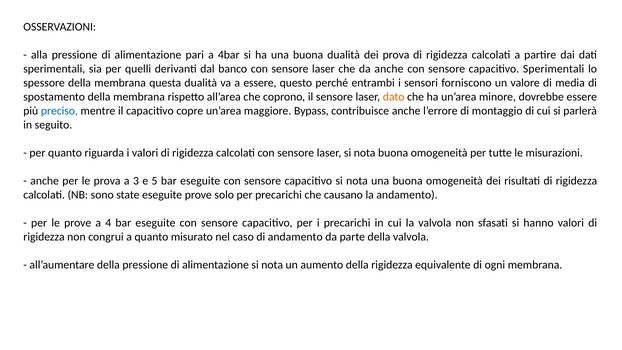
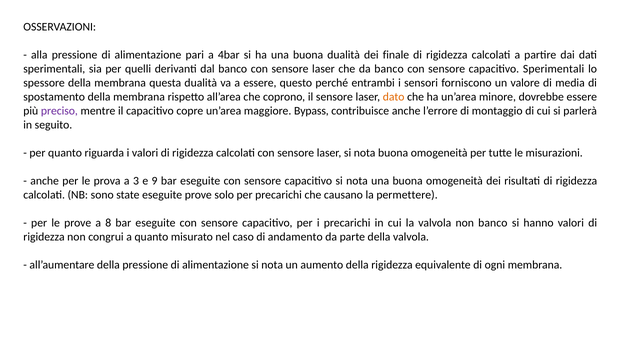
dei prova: prova -> finale
da anche: anche -> banco
preciso colour: blue -> purple
5: 5 -> 9
la andamento: andamento -> permettere
4: 4 -> 8
non sfasati: sfasati -> banco
